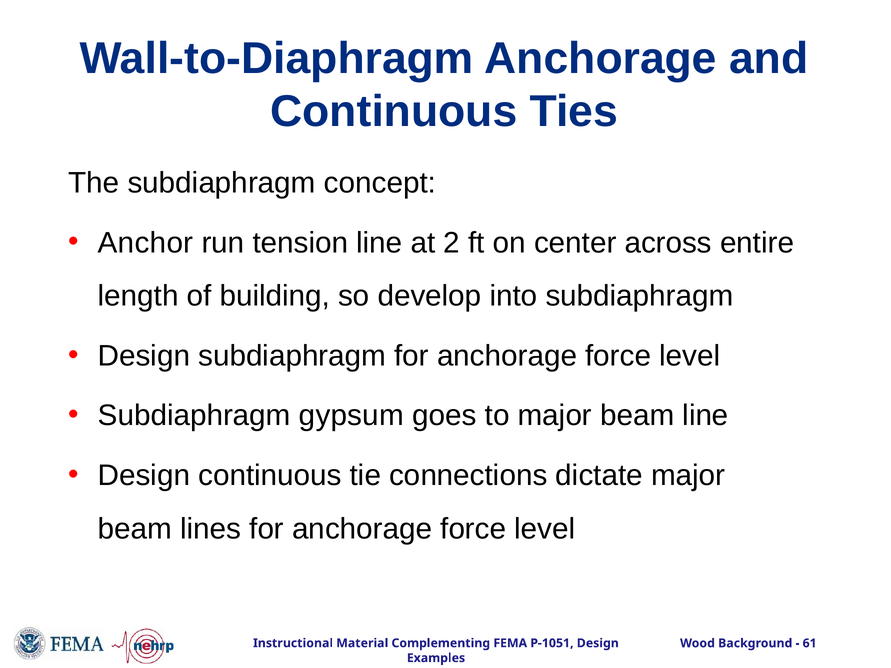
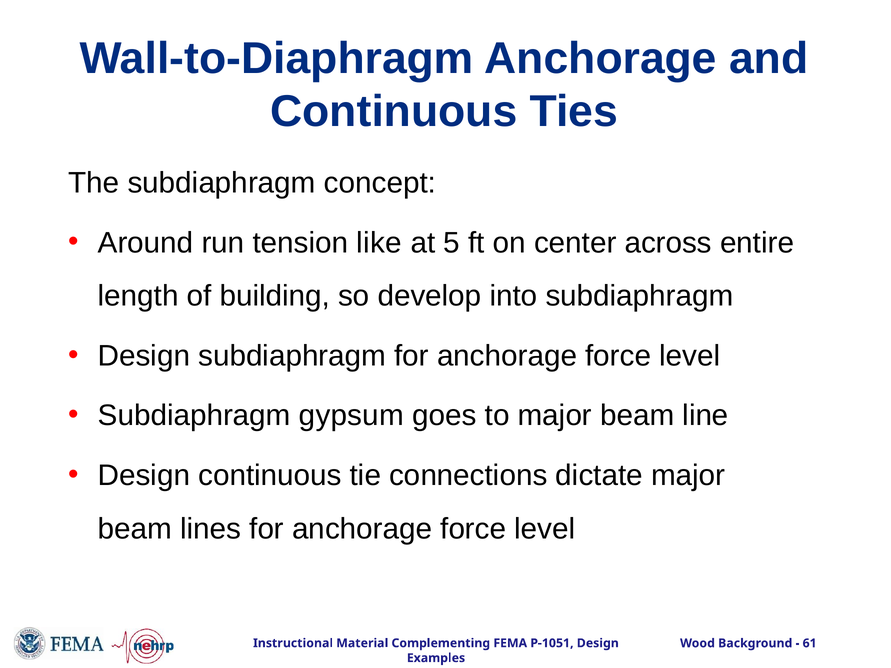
Anchor: Anchor -> Around
tension line: line -> like
2: 2 -> 5
